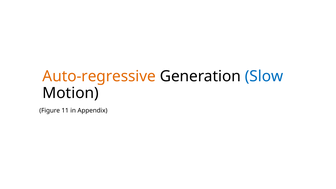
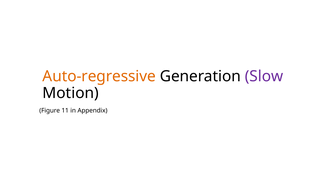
Slow colour: blue -> purple
